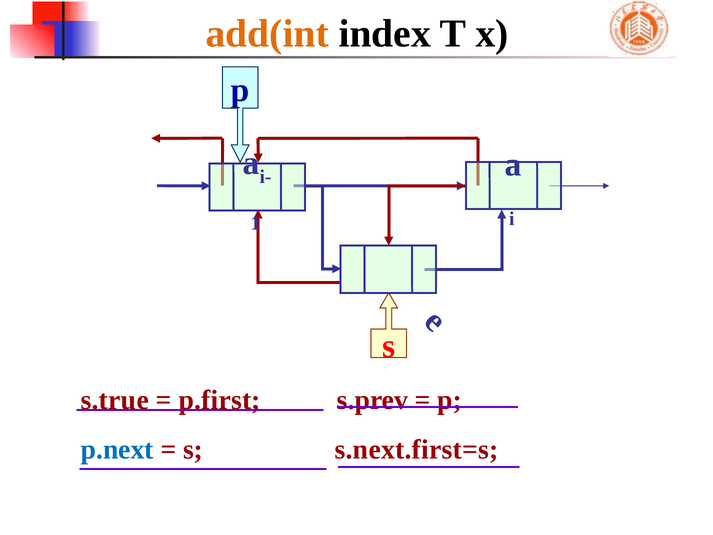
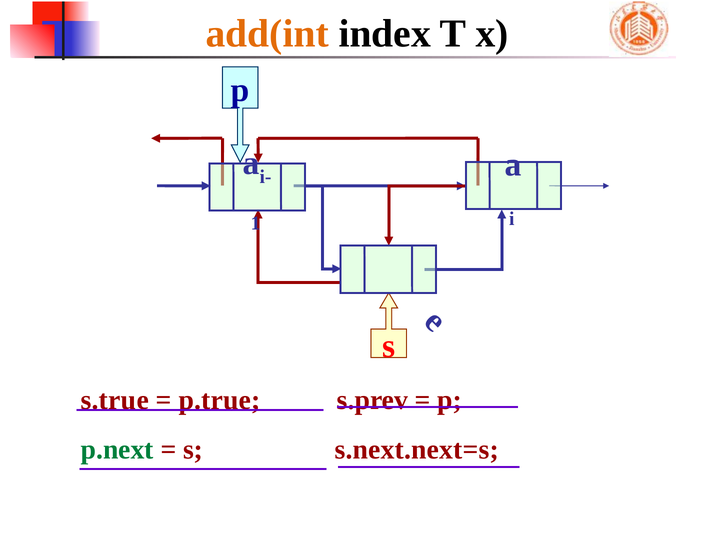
p.first: p.first -> p.true
p.next colour: blue -> green
s.next.first=s: s.next.first=s -> s.next.next=s
